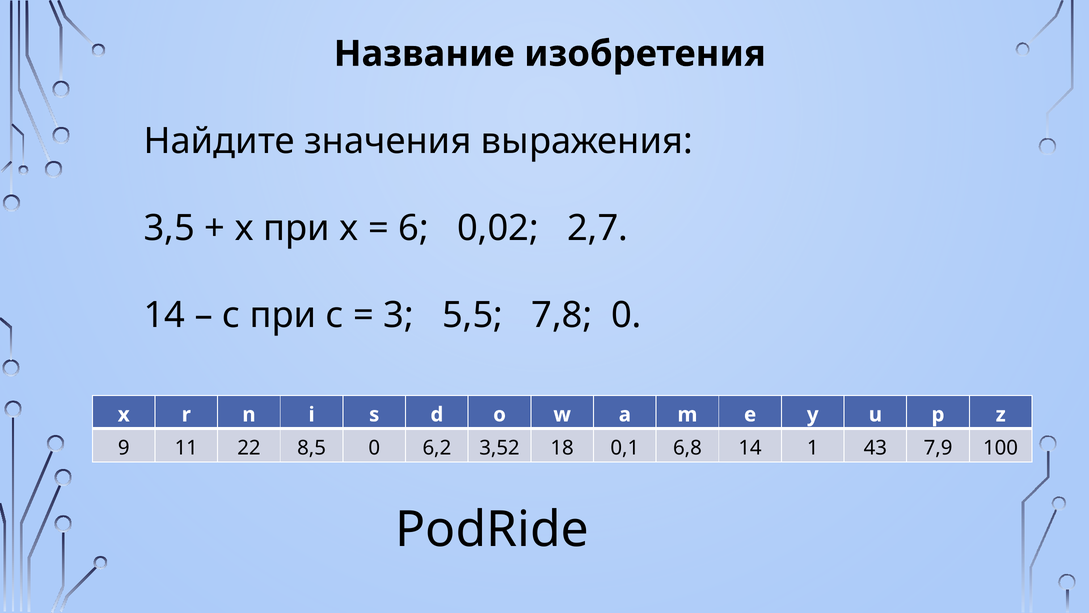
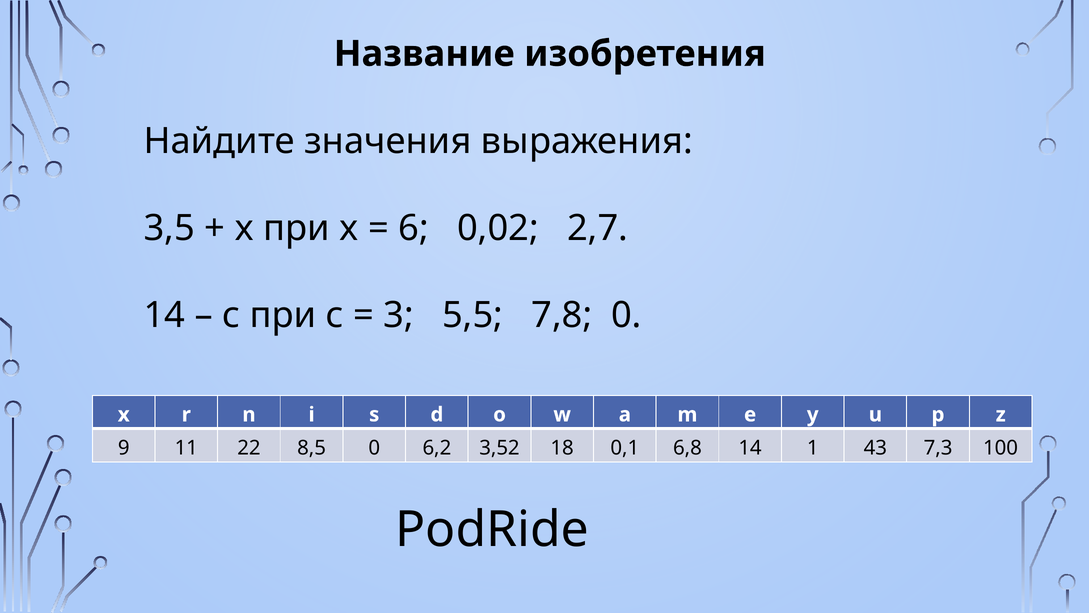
7,9: 7,9 -> 7,3
